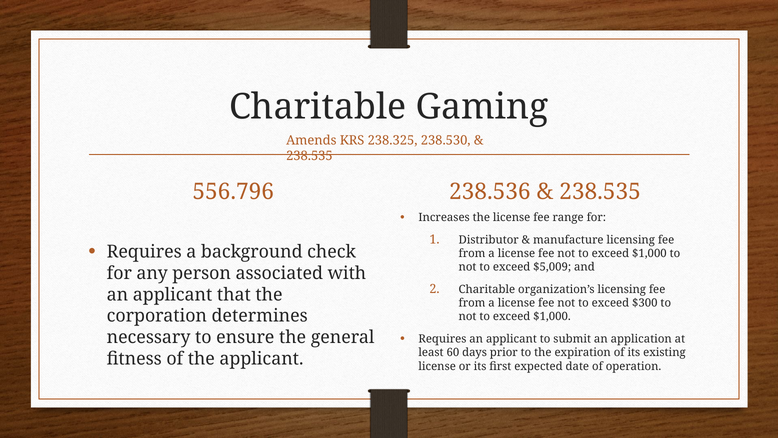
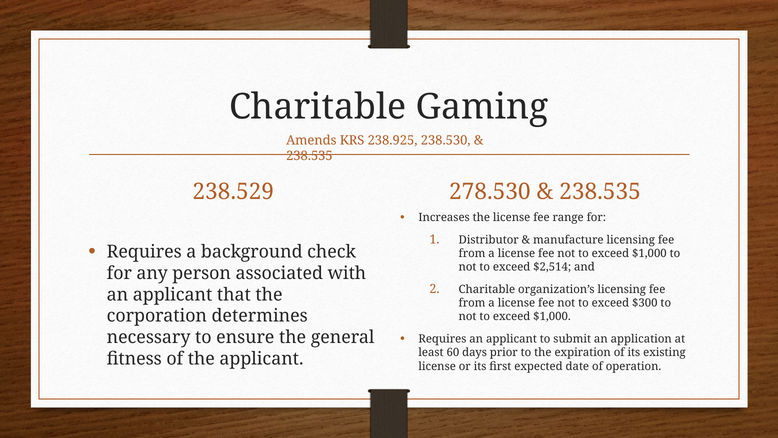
238.325: 238.325 -> 238.925
556.796: 556.796 -> 238.529
238.536: 238.536 -> 278.530
$5,009: $5,009 -> $2,514
